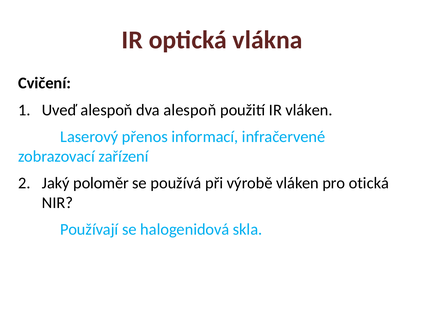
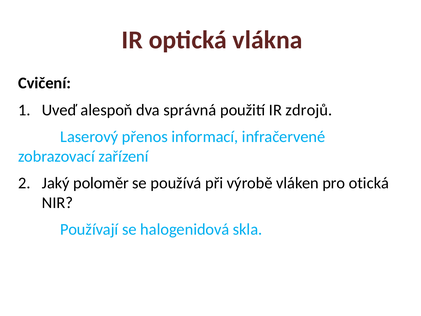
dva alespoň: alespoň -> správná
IR vláken: vláken -> zdrojů
